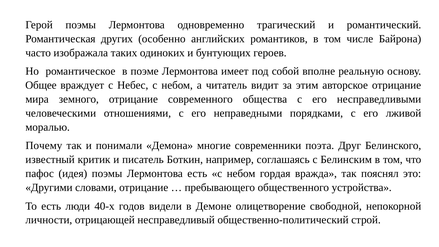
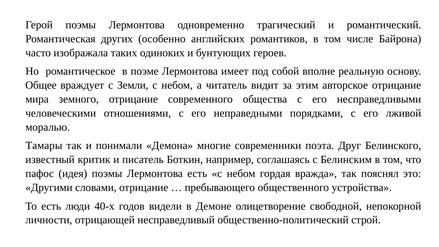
Небес: Небес -> Земли
Почему: Почему -> Тамары
